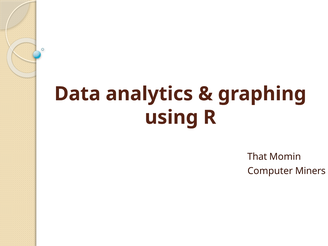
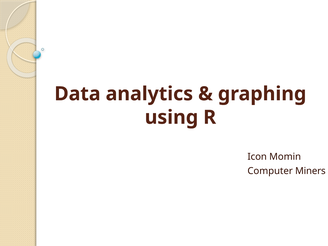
That: That -> Icon
